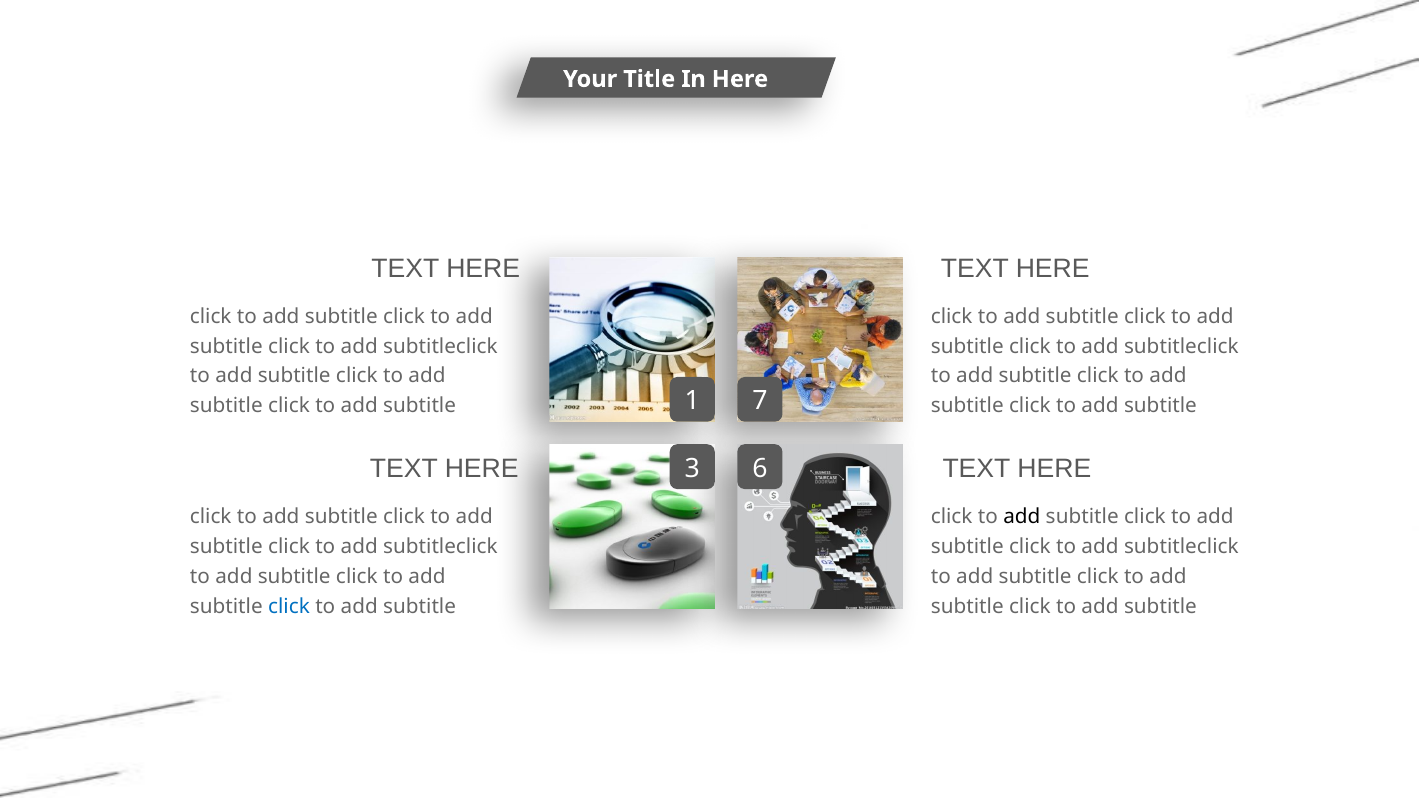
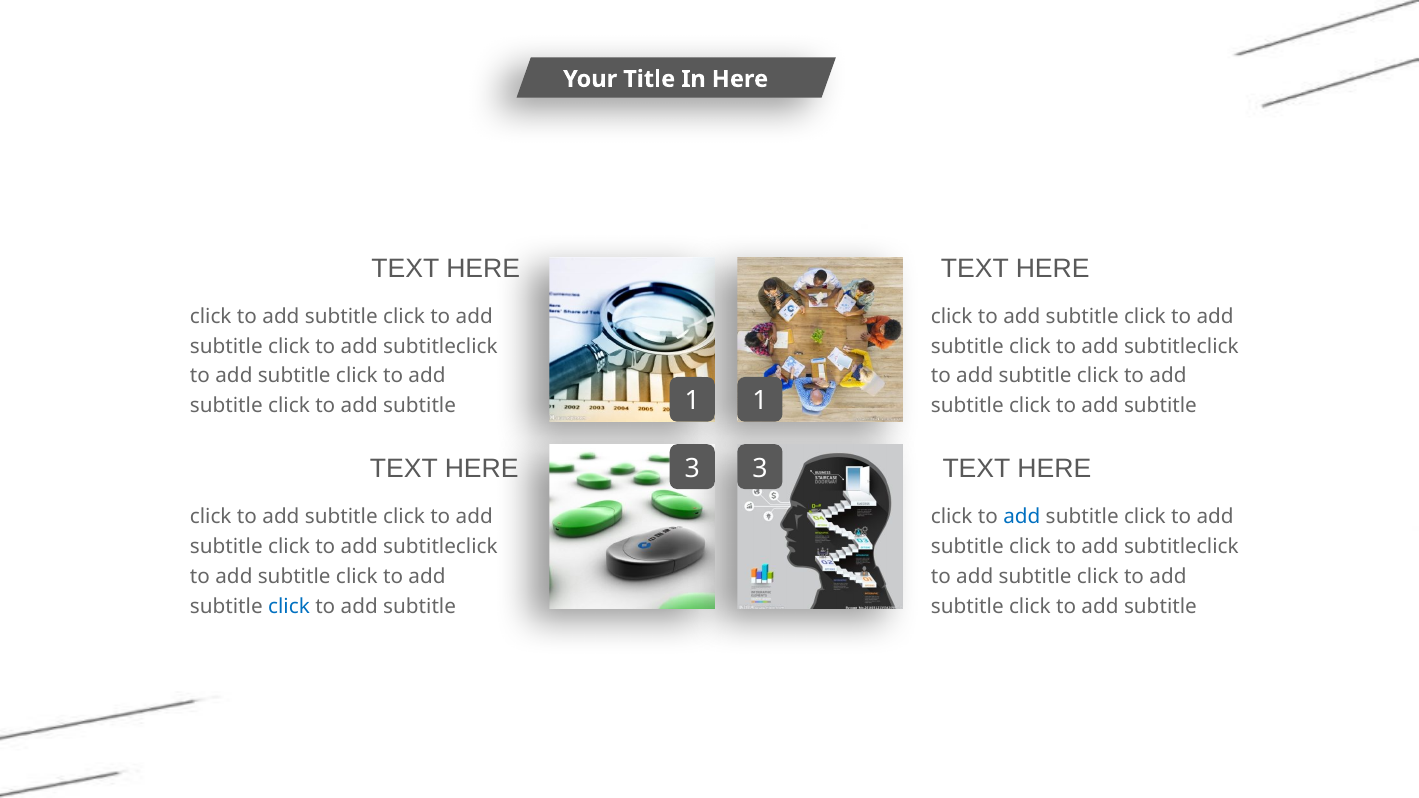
1 7: 7 -> 1
3 6: 6 -> 3
add at (1022, 517) colour: black -> blue
